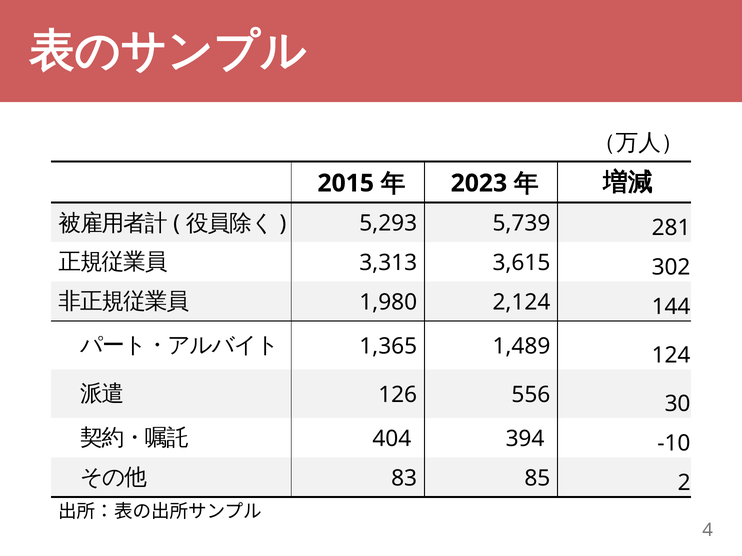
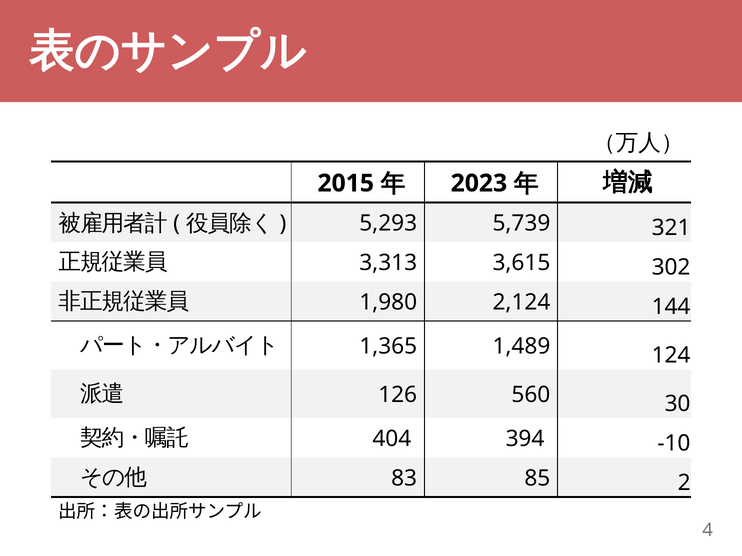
281: 281 -> 321
556: 556 -> 560
